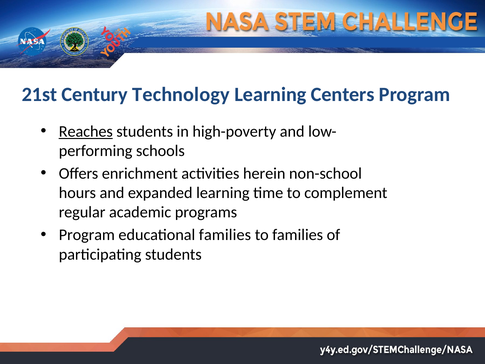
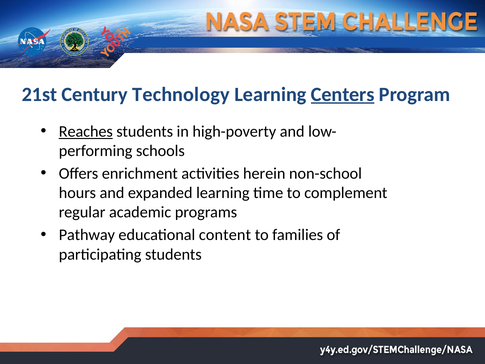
Centers underline: none -> present
Program at (87, 235): Program -> Pathway
educational families: families -> content
